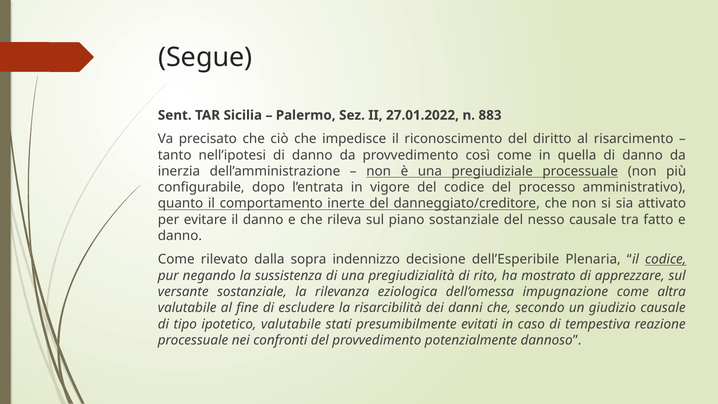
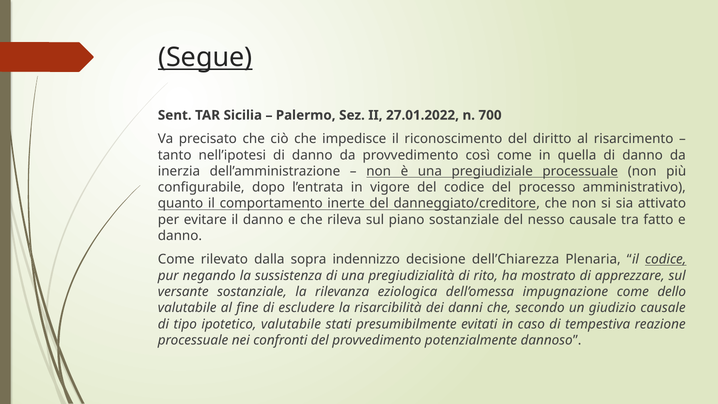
Segue underline: none -> present
883: 883 -> 700
dell’Esperibile: dell’Esperibile -> dell’Chiarezza
altra: altra -> dello
